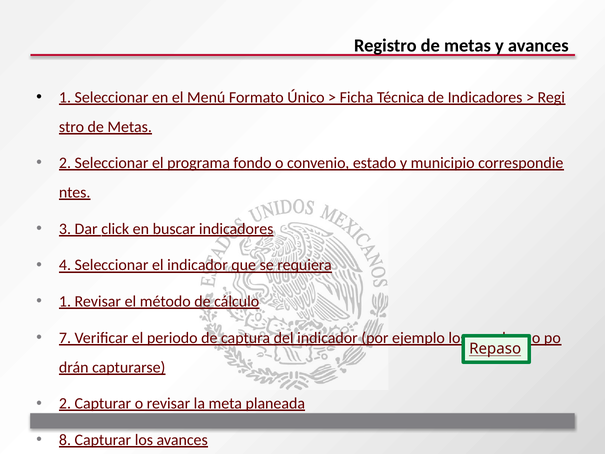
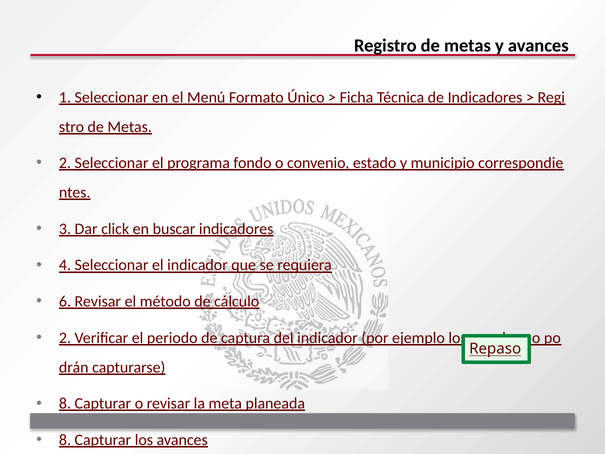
1 at (65, 301): 1 -> 6
7 at (65, 338): 7 -> 2
2 at (65, 403): 2 -> 8
